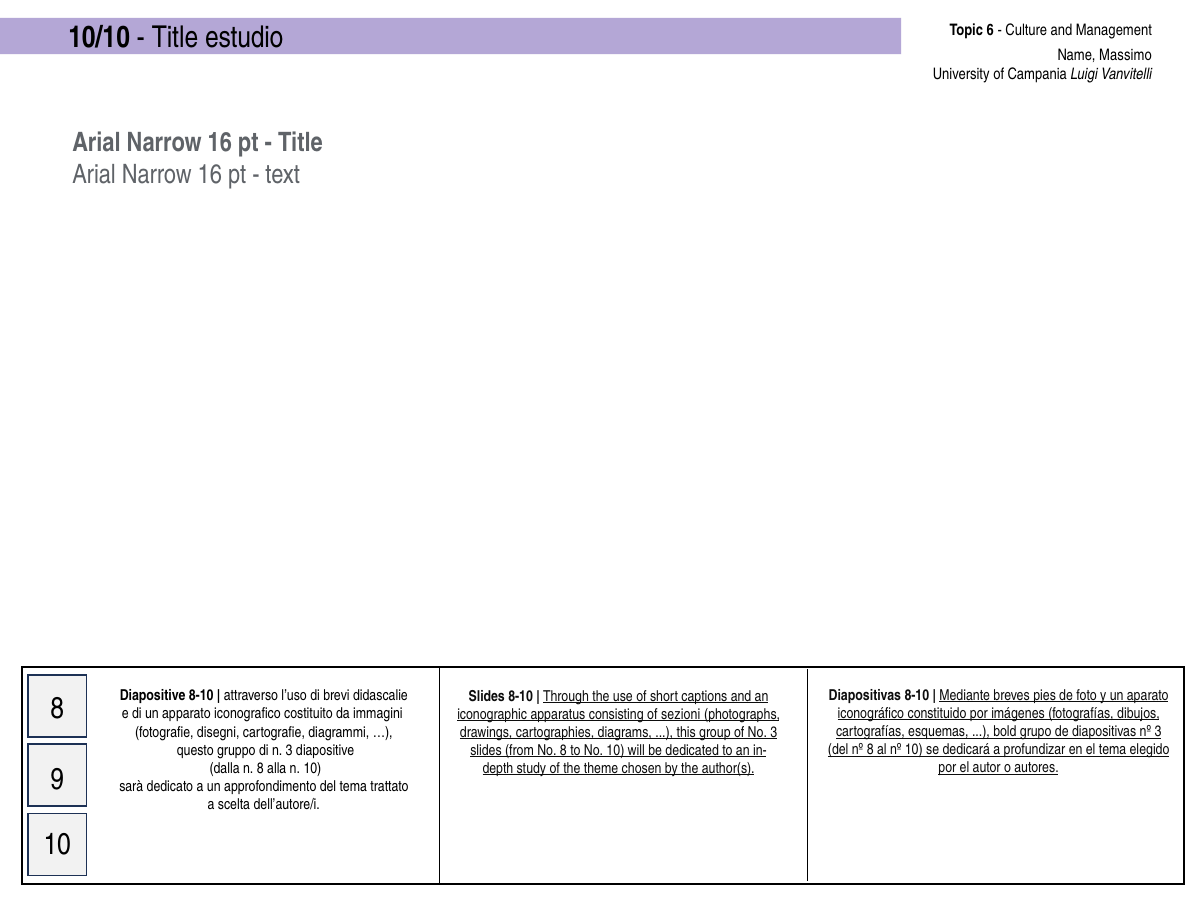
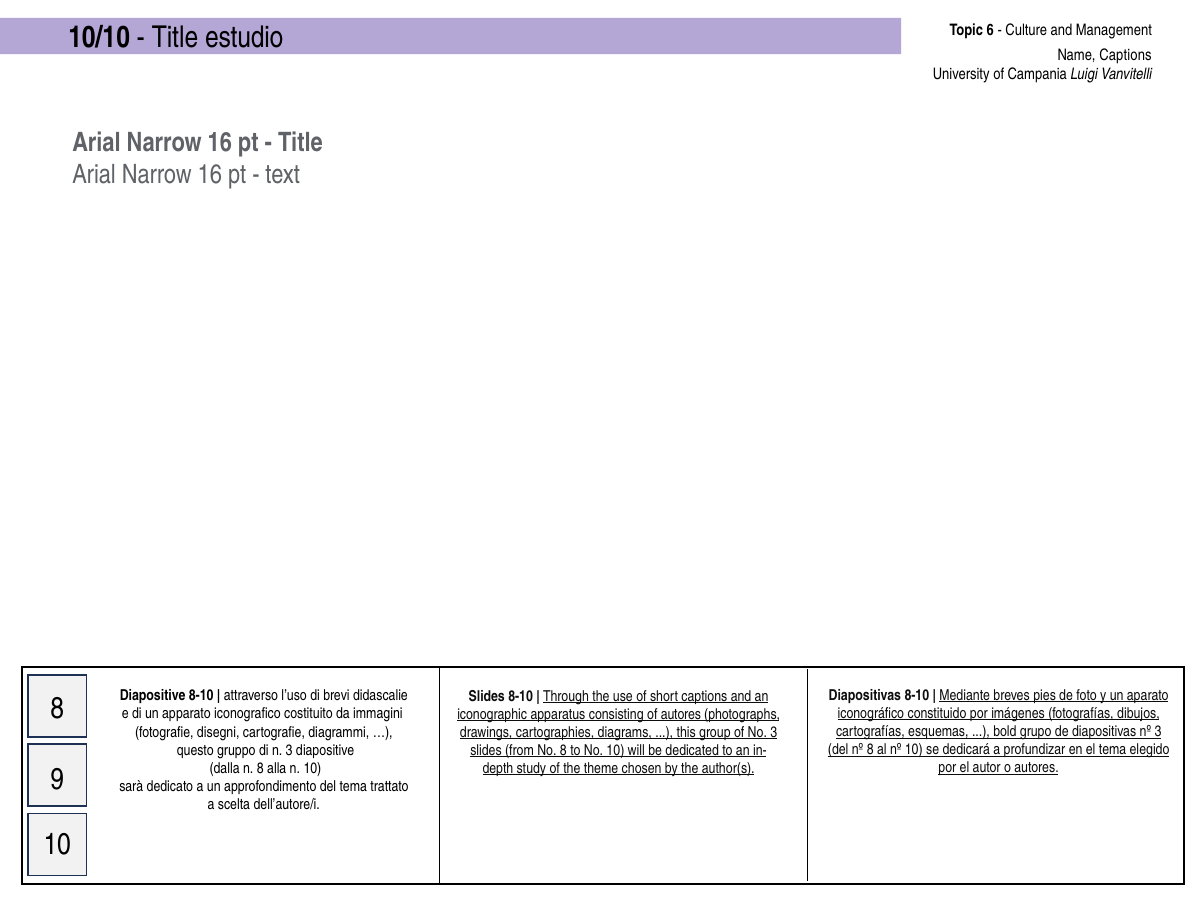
Name Massimo: Massimo -> Captions
of sezioni: sezioni -> autores
